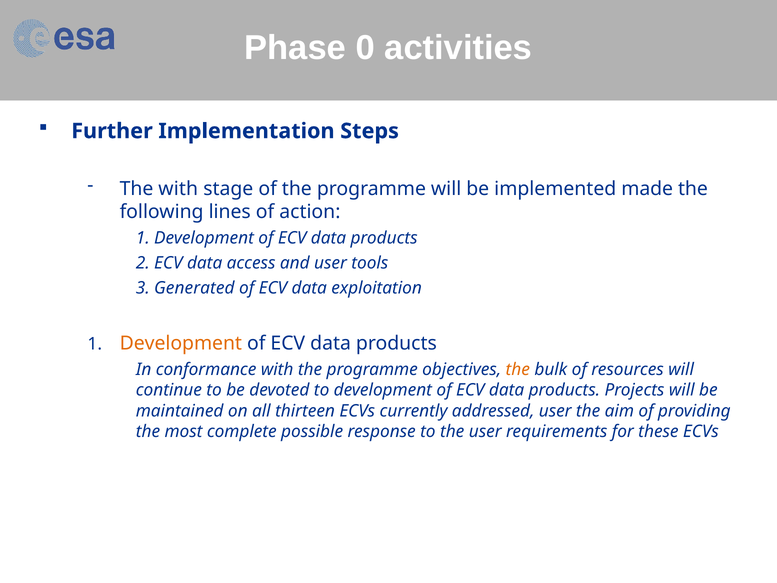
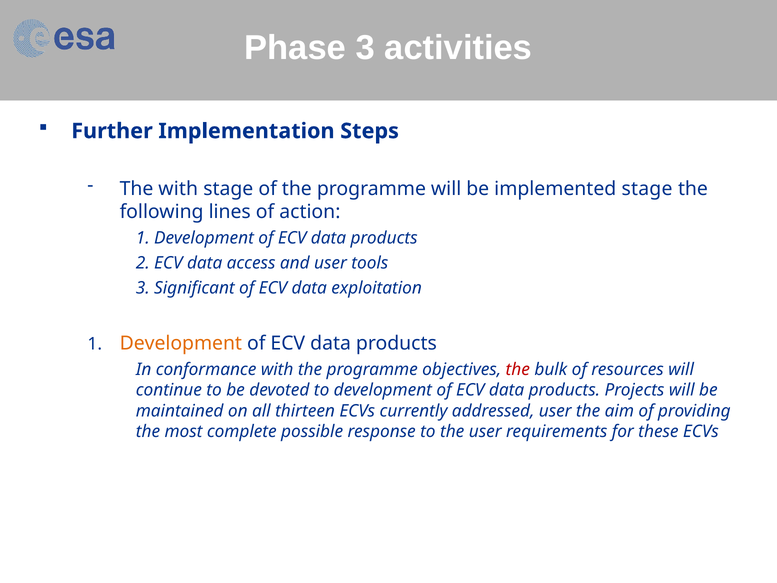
Phase 0: 0 -> 3
implemented made: made -> stage
Generated: Generated -> Significant
the at (518, 369) colour: orange -> red
